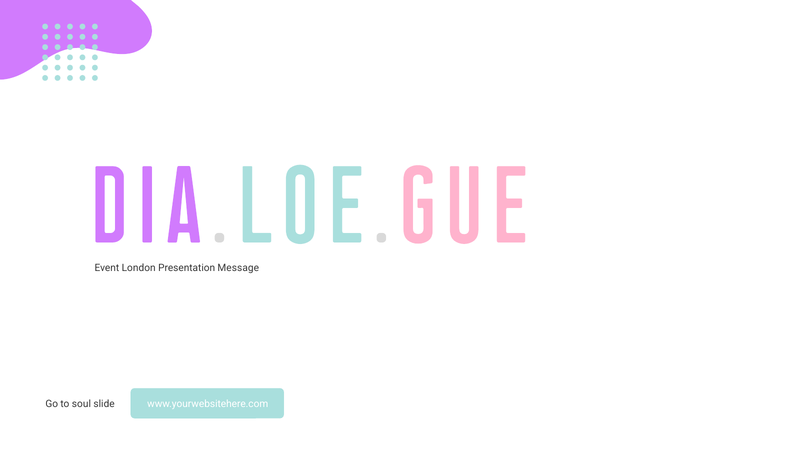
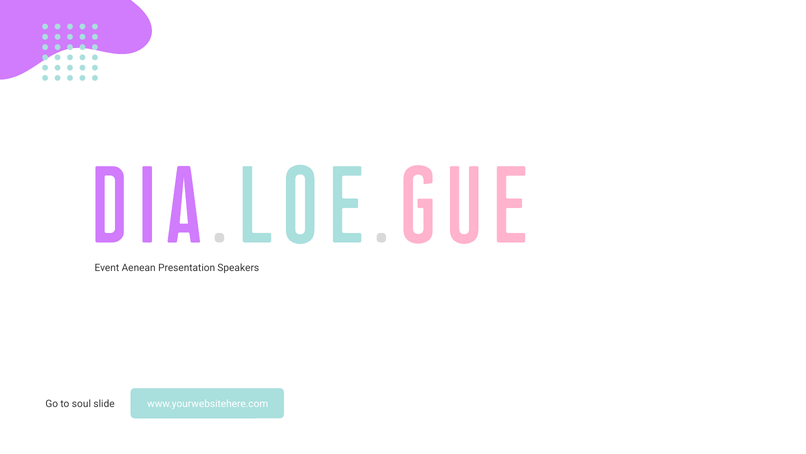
London: London -> Aenean
Message: Message -> Speakers
